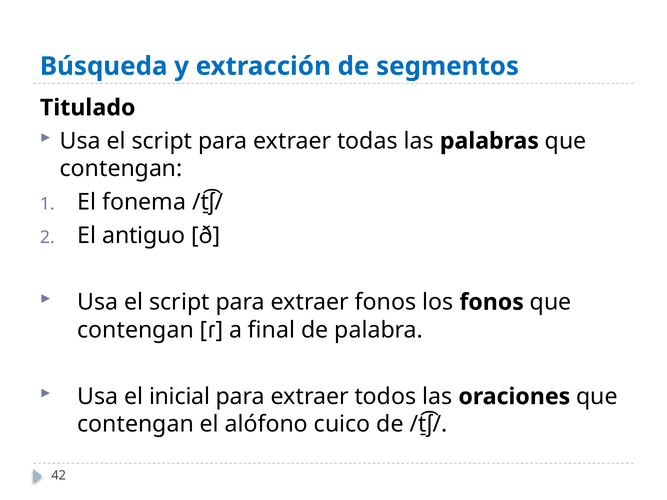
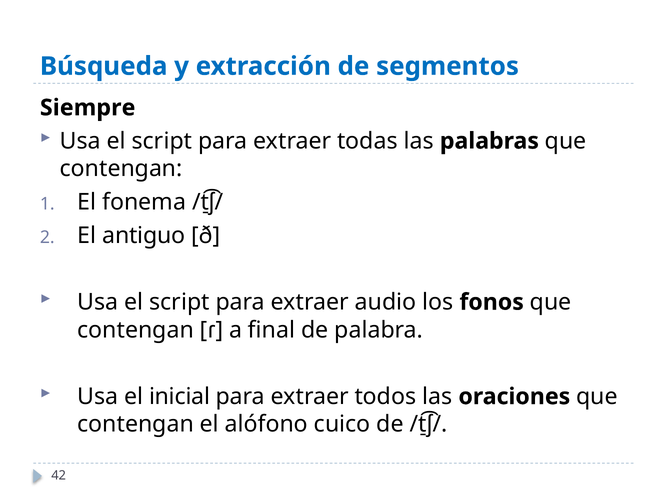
Titulado: Titulado -> Siempre
extraer fonos: fonos -> audio
